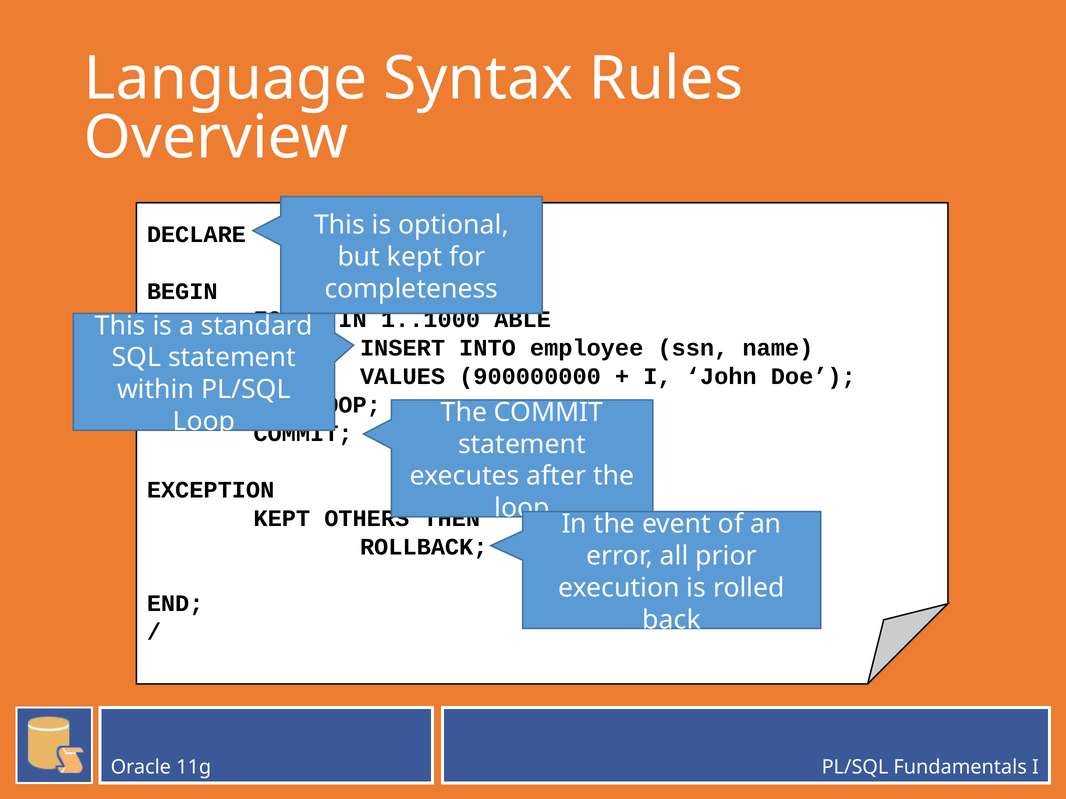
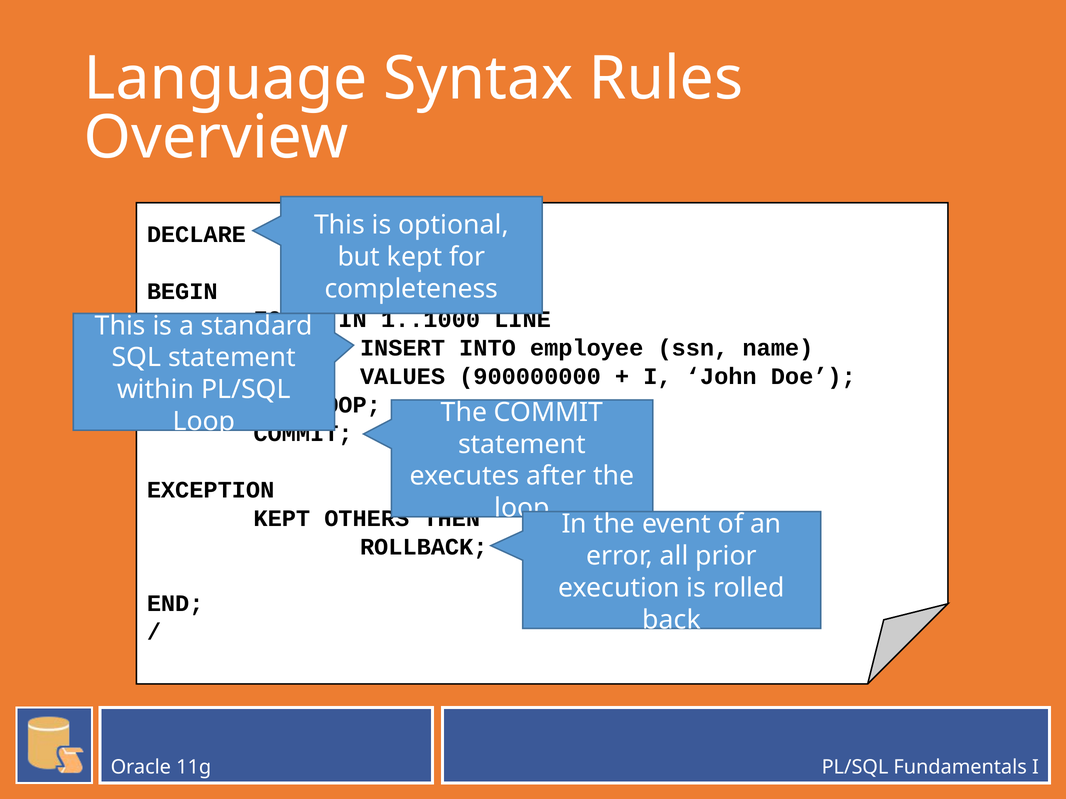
ABLE: ABLE -> LINE
